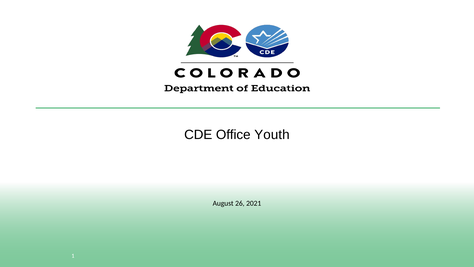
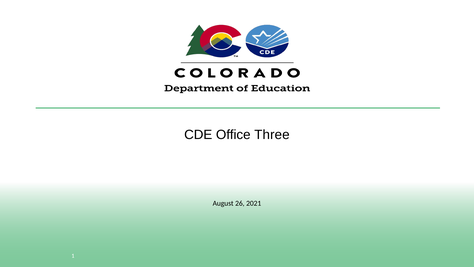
Youth: Youth -> Three
